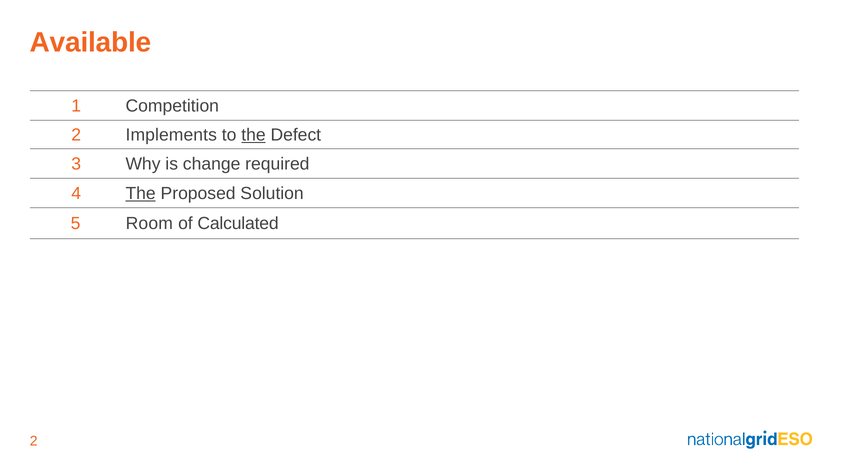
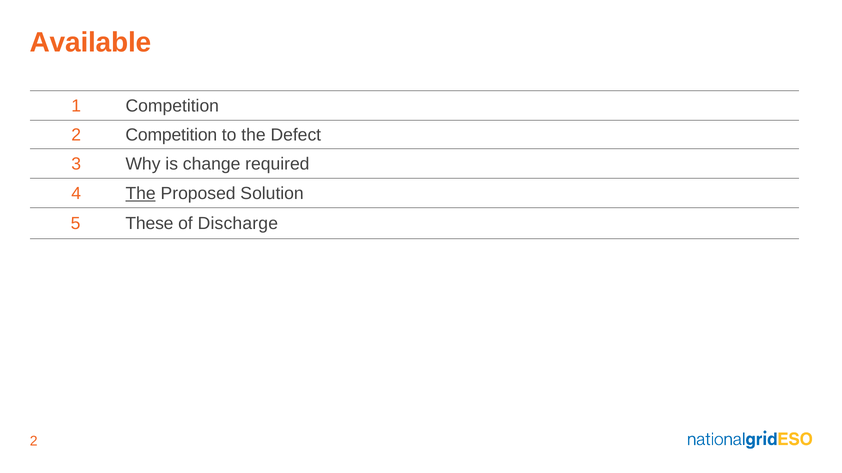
2 Implements: Implements -> Competition
the at (253, 135) underline: present -> none
Room: Room -> These
Calculated: Calculated -> Discharge
